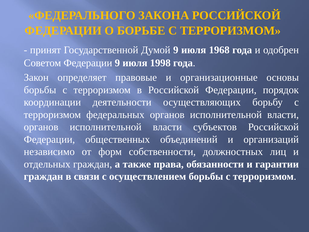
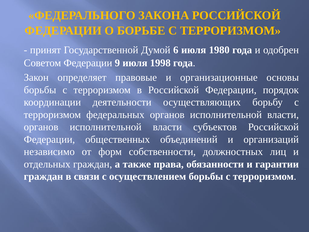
Думой 9: 9 -> 6
1968: 1968 -> 1980
